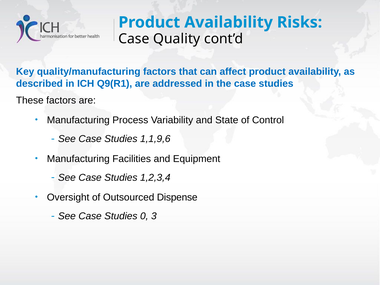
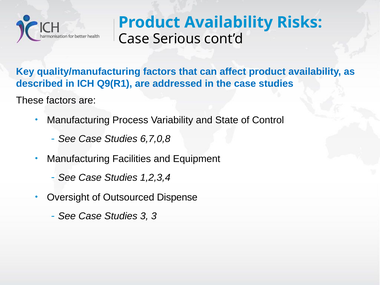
Quality: Quality -> Serious
1,1,9,6: 1,1,9,6 -> 6,7,0,8
Studies 0: 0 -> 3
